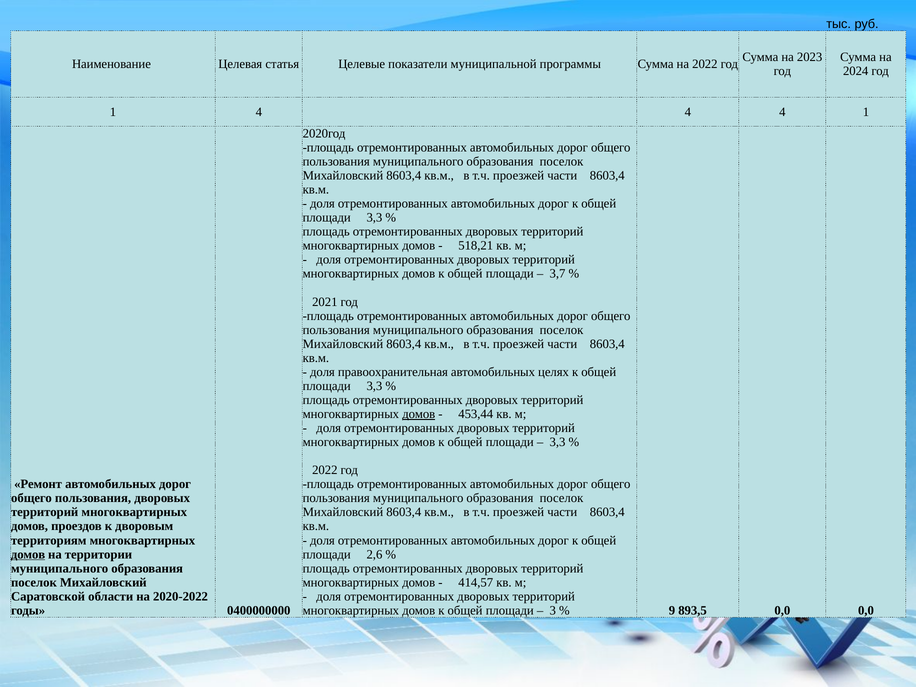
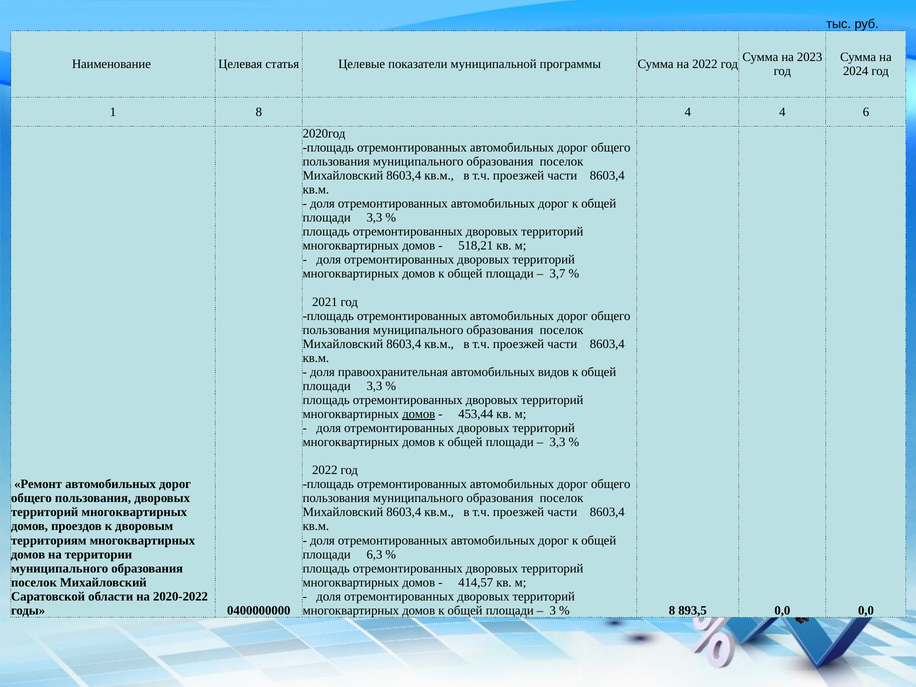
1 4: 4 -> 8
4 1: 1 -> 6
целях: целях -> видов
домов at (28, 554) underline: present -> none
2,6: 2,6 -> 6,3
9 at (672, 610): 9 -> 8
